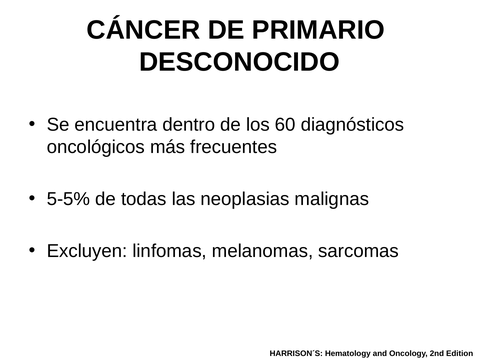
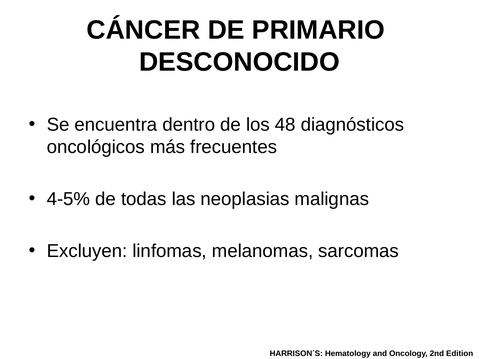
60: 60 -> 48
5-5%: 5-5% -> 4-5%
